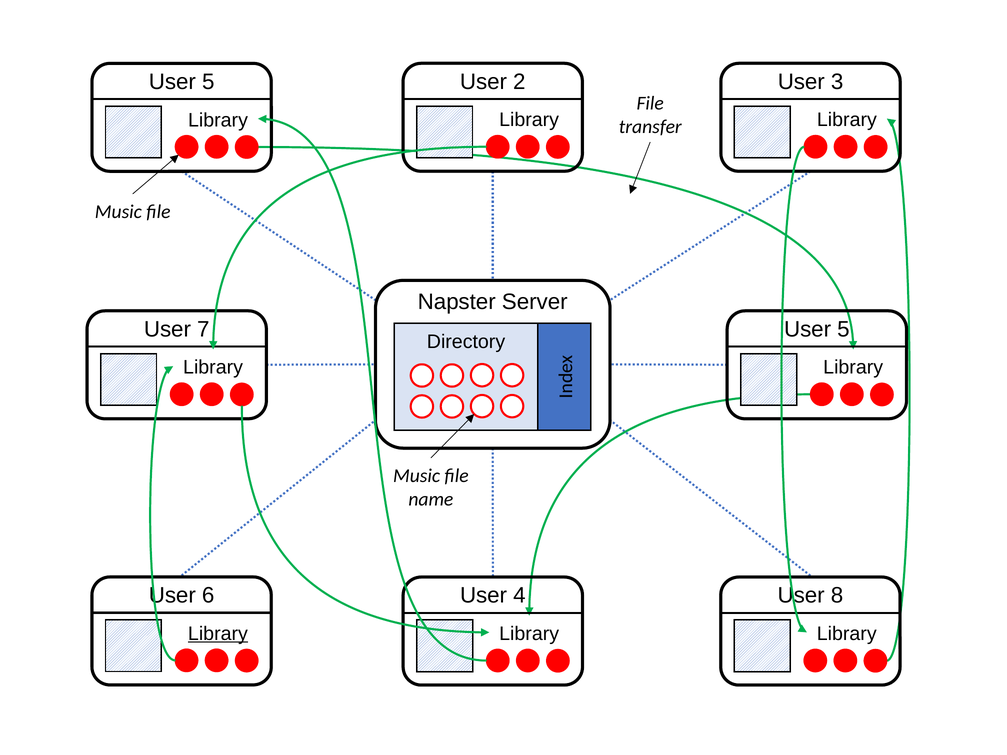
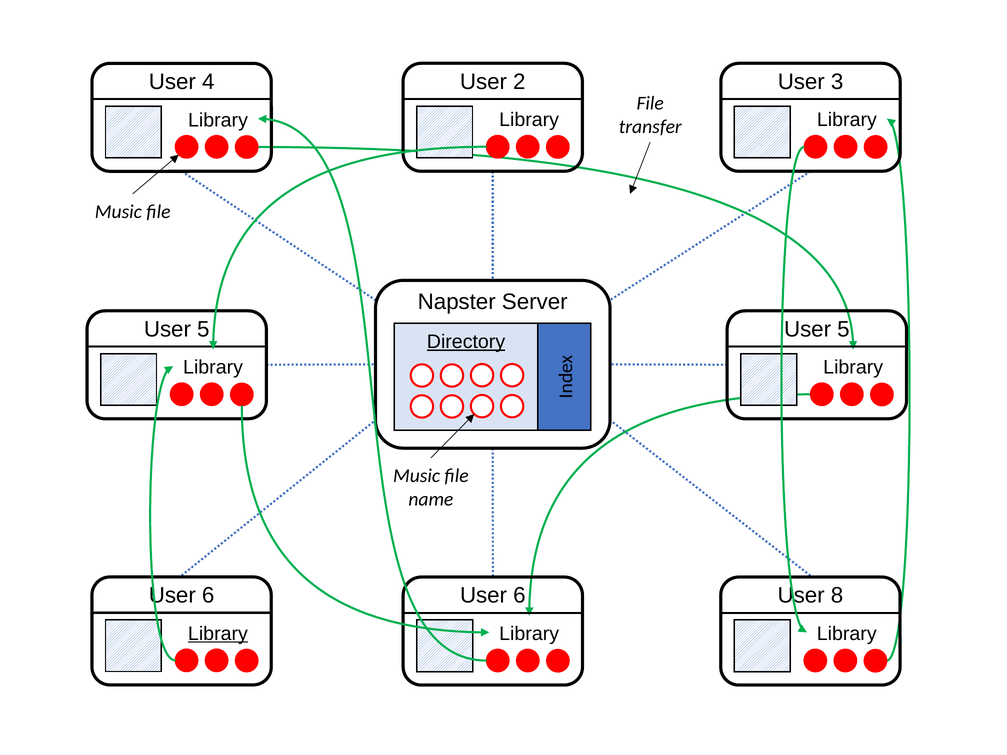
5 at (208, 82): 5 -> 4
7 at (203, 329): 7 -> 5
Directory underline: none -> present
4 at (519, 596): 4 -> 6
